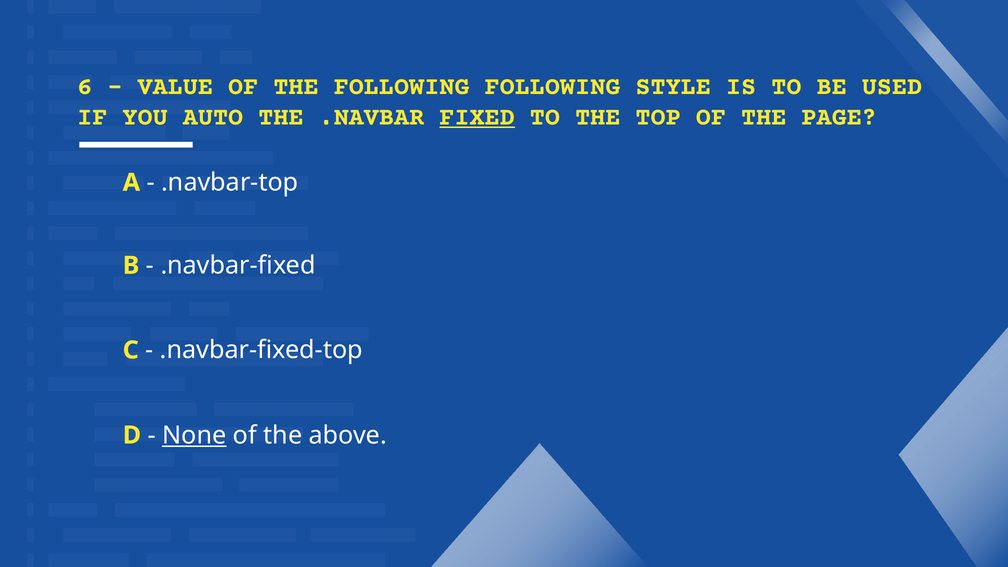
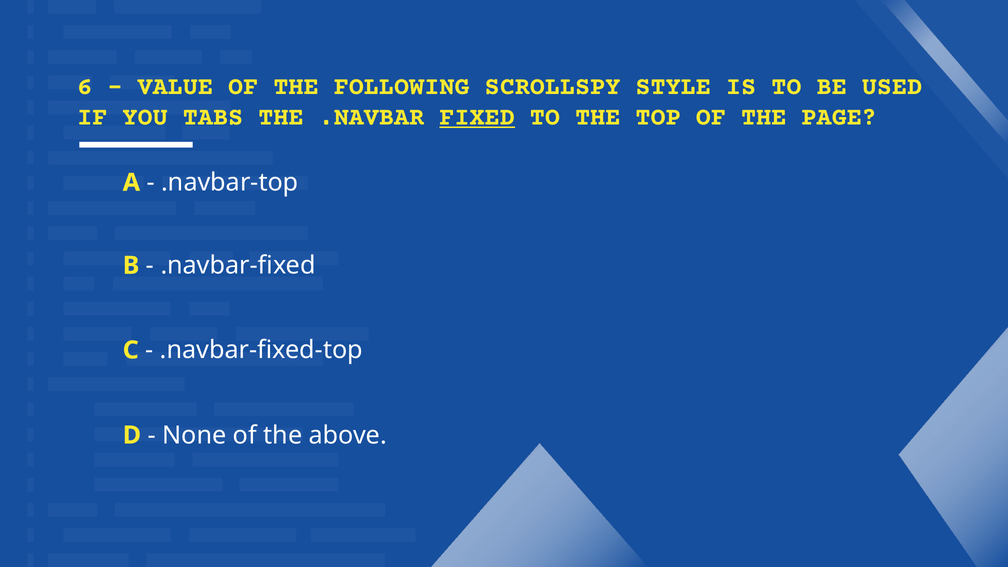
FOLLOWING FOLLOWING: FOLLOWING -> SCROLLSPY
AUTO: AUTO -> TABS
None underline: present -> none
